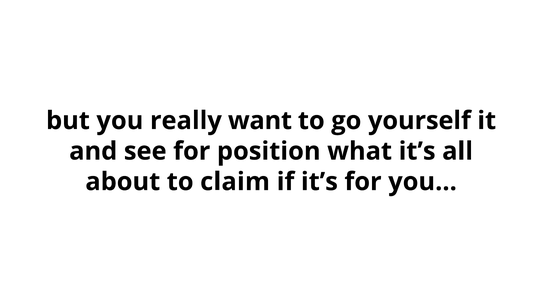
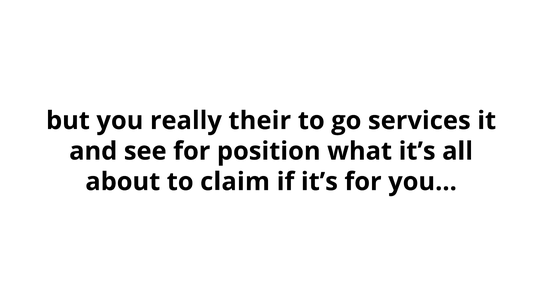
want: want -> their
yourself: yourself -> services
